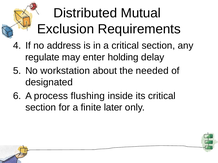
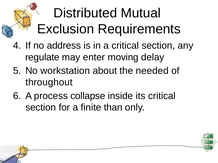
holding: holding -> moving
designated: designated -> throughout
flushing: flushing -> collapse
later: later -> than
